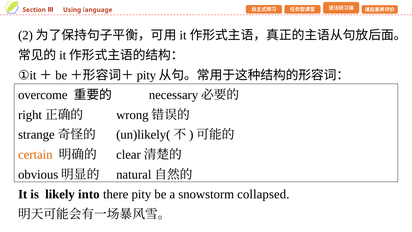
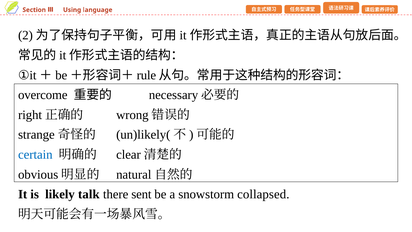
pity at (146, 75): pity -> rule
certain colour: orange -> blue
into: into -> talk
there pity: pity -> sent
